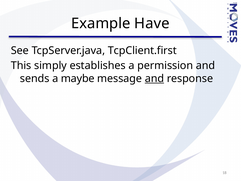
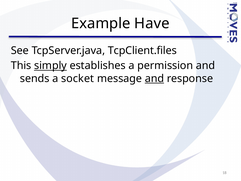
TcpClient.first: TcpClient.first -> TcpClient.files
simply underline: none -> present
maybe: maybe -> socket
